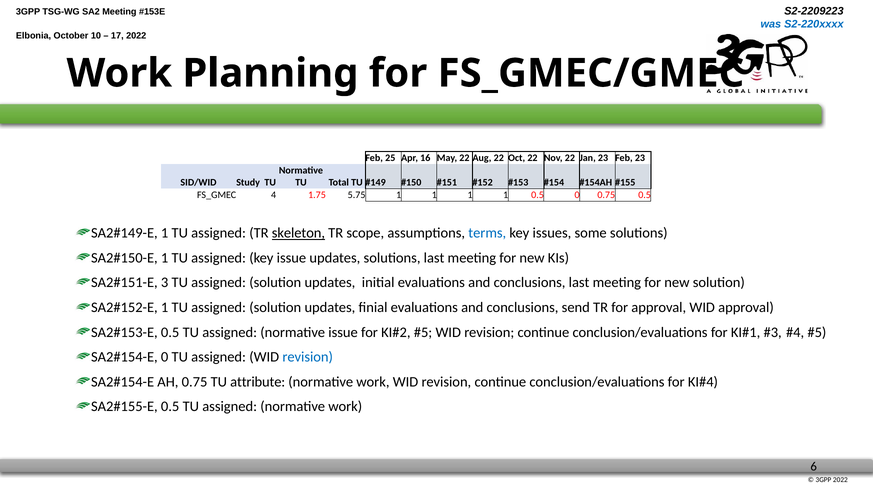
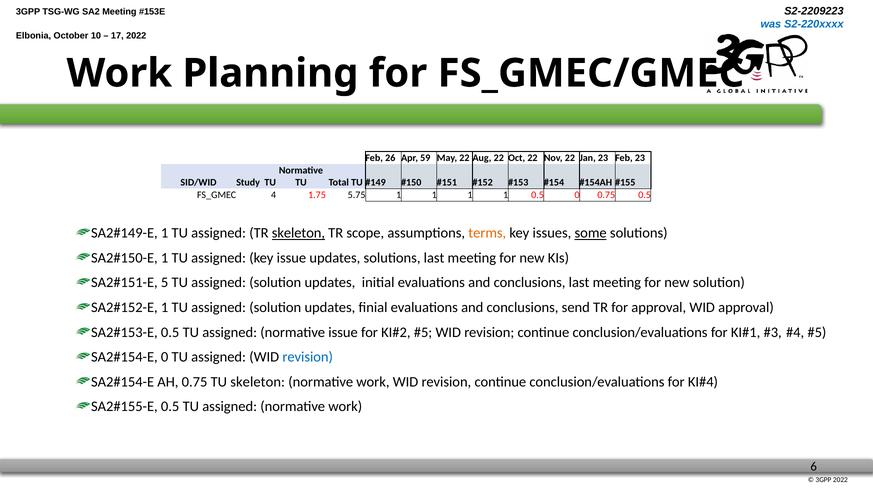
25: 25 -> 26
16: 16 -> 59
terms colour: blue -> orange
some underline: none -> present
3: 3 -> 5
TU attribute: attribute -> skeleton
